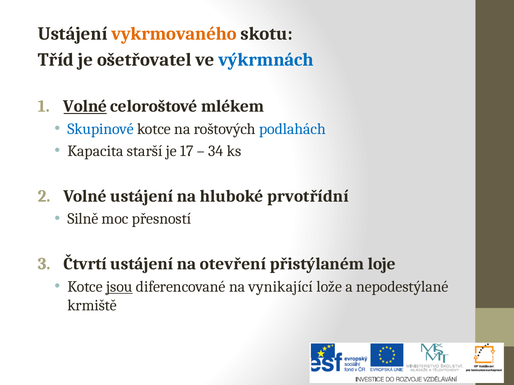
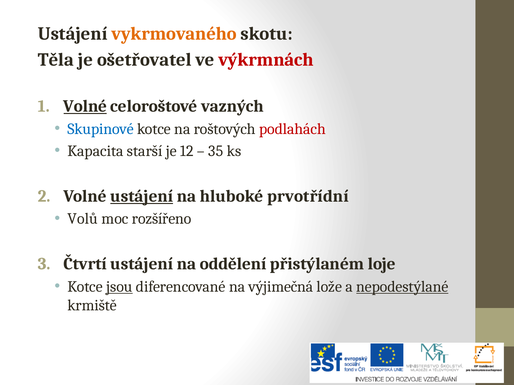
Tříd: Tříd -> Těla
výkrmnách colour: blue -> red
mlékem: mlékem -> vazných
podlahách colour: blue -> red
17: 17 -> 12
34: 34 -> 35
ustájení at (142, 196) underline: none -> present
Silně: Silně -> Volů
přesností: přesností -> rozšířeno
otevření: otevření -> oddělení
vynikající: vynikající -> výjimečná
nepodestýlané underline: none -> present
